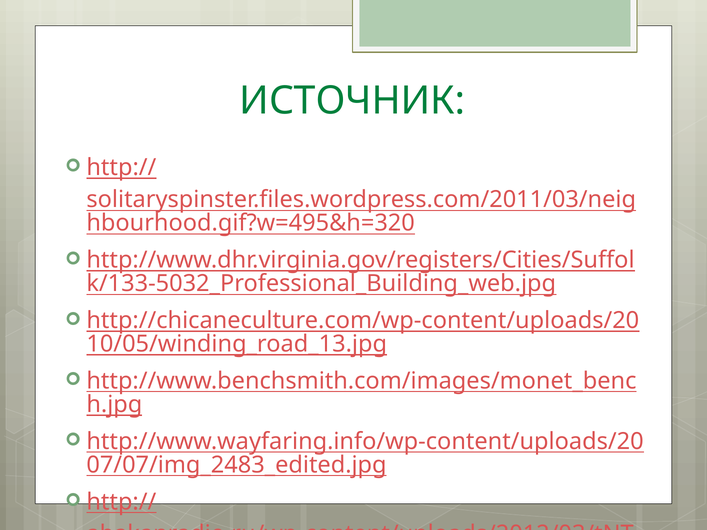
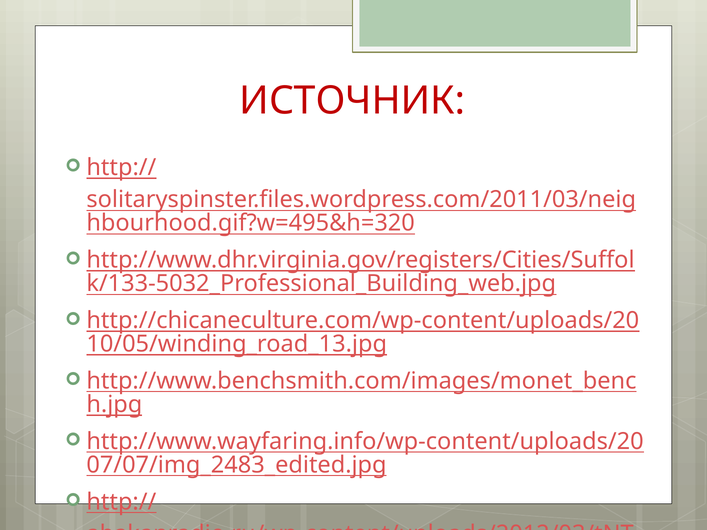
ИСТОЧНИК colour: green -> red
